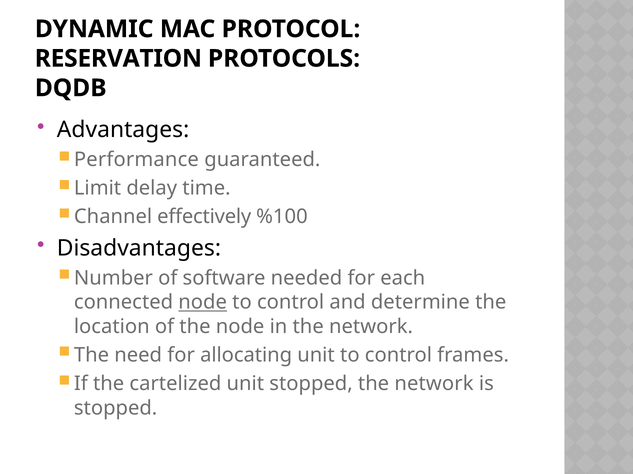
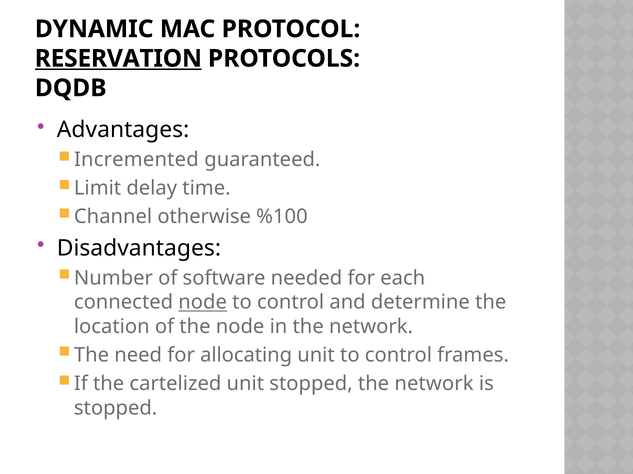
RESERVATION underline: none -> present
Performance: Performance -> Incremented
effectively: effectively -> otherwise
